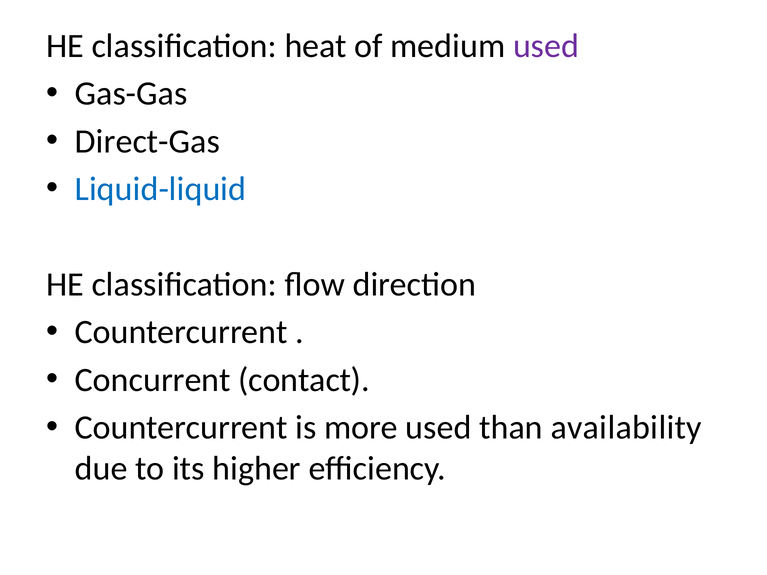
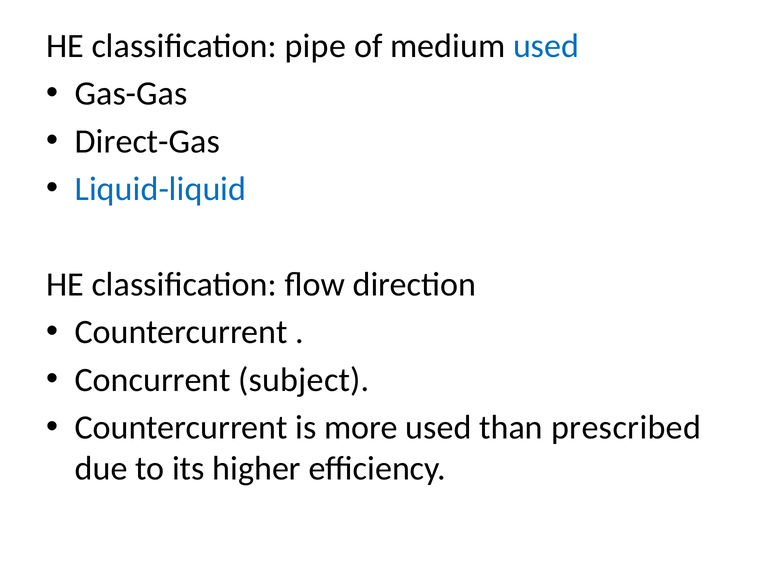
heat: heat -> pipe
used at (546, 46) colour: purple -> blue
contact: contact -> subject
availability: availability -> prescribed
